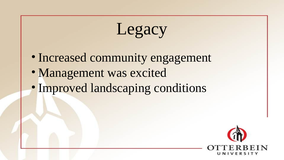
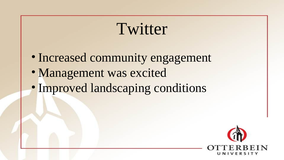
Legacy: Legacy -> Twitter
